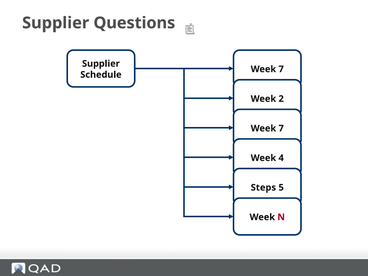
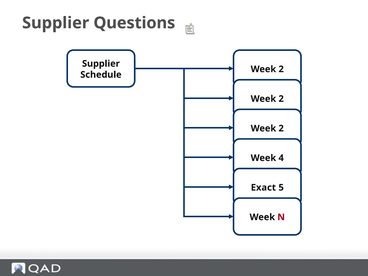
7 at (281, 69): 7 -> 2
7 at (281, 128): 7 -> 2
Steps: Steps -> Exact
